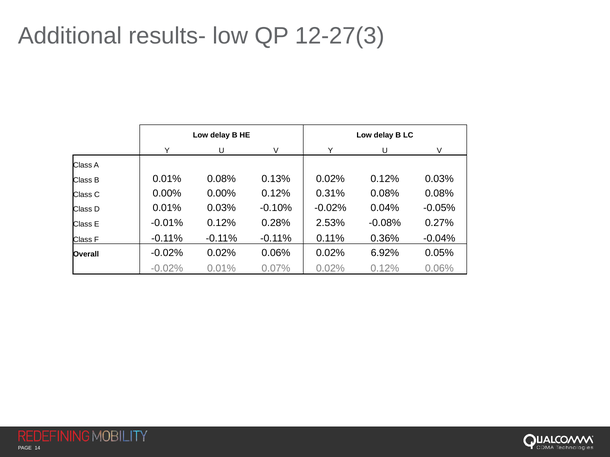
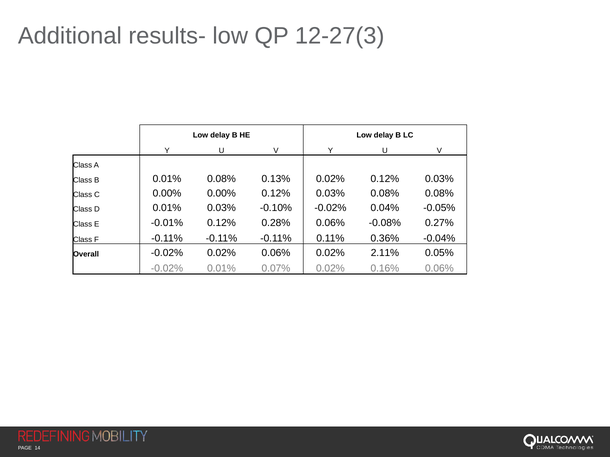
0.00% 0.12% 0.31%: 0.31% -> 0.03%
0.28% 2.53%: 2.53% -> 0.06%
6.92%: 6.92% -> 2.11%
0.07% 0.02% 0.12%: 0.12% -> 0.16%
